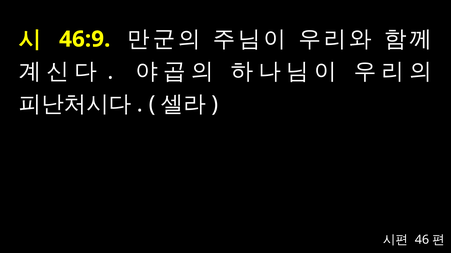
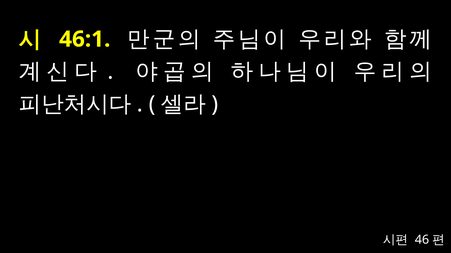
46:9: 46:9 -> 46:1
